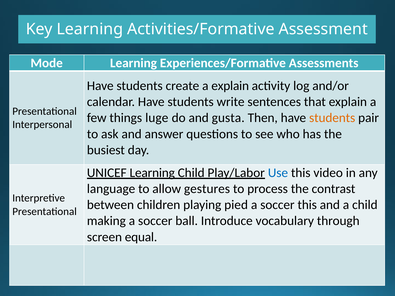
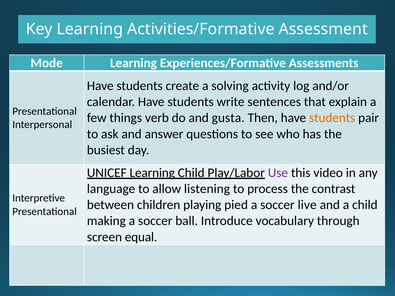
a explain: explain -> solving
luge: luge -> verb
Use colour: blue -> purple
gestures: gestures -> listening
soccer this: this -> live
